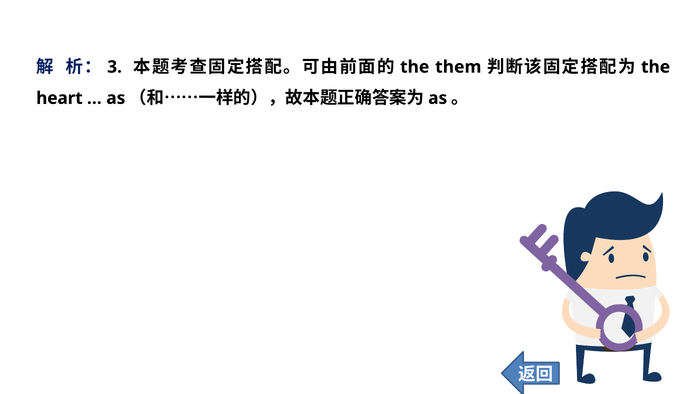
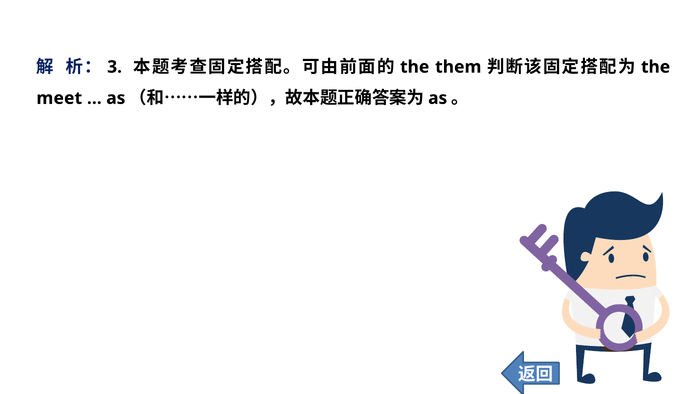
heart: heart -> meet
